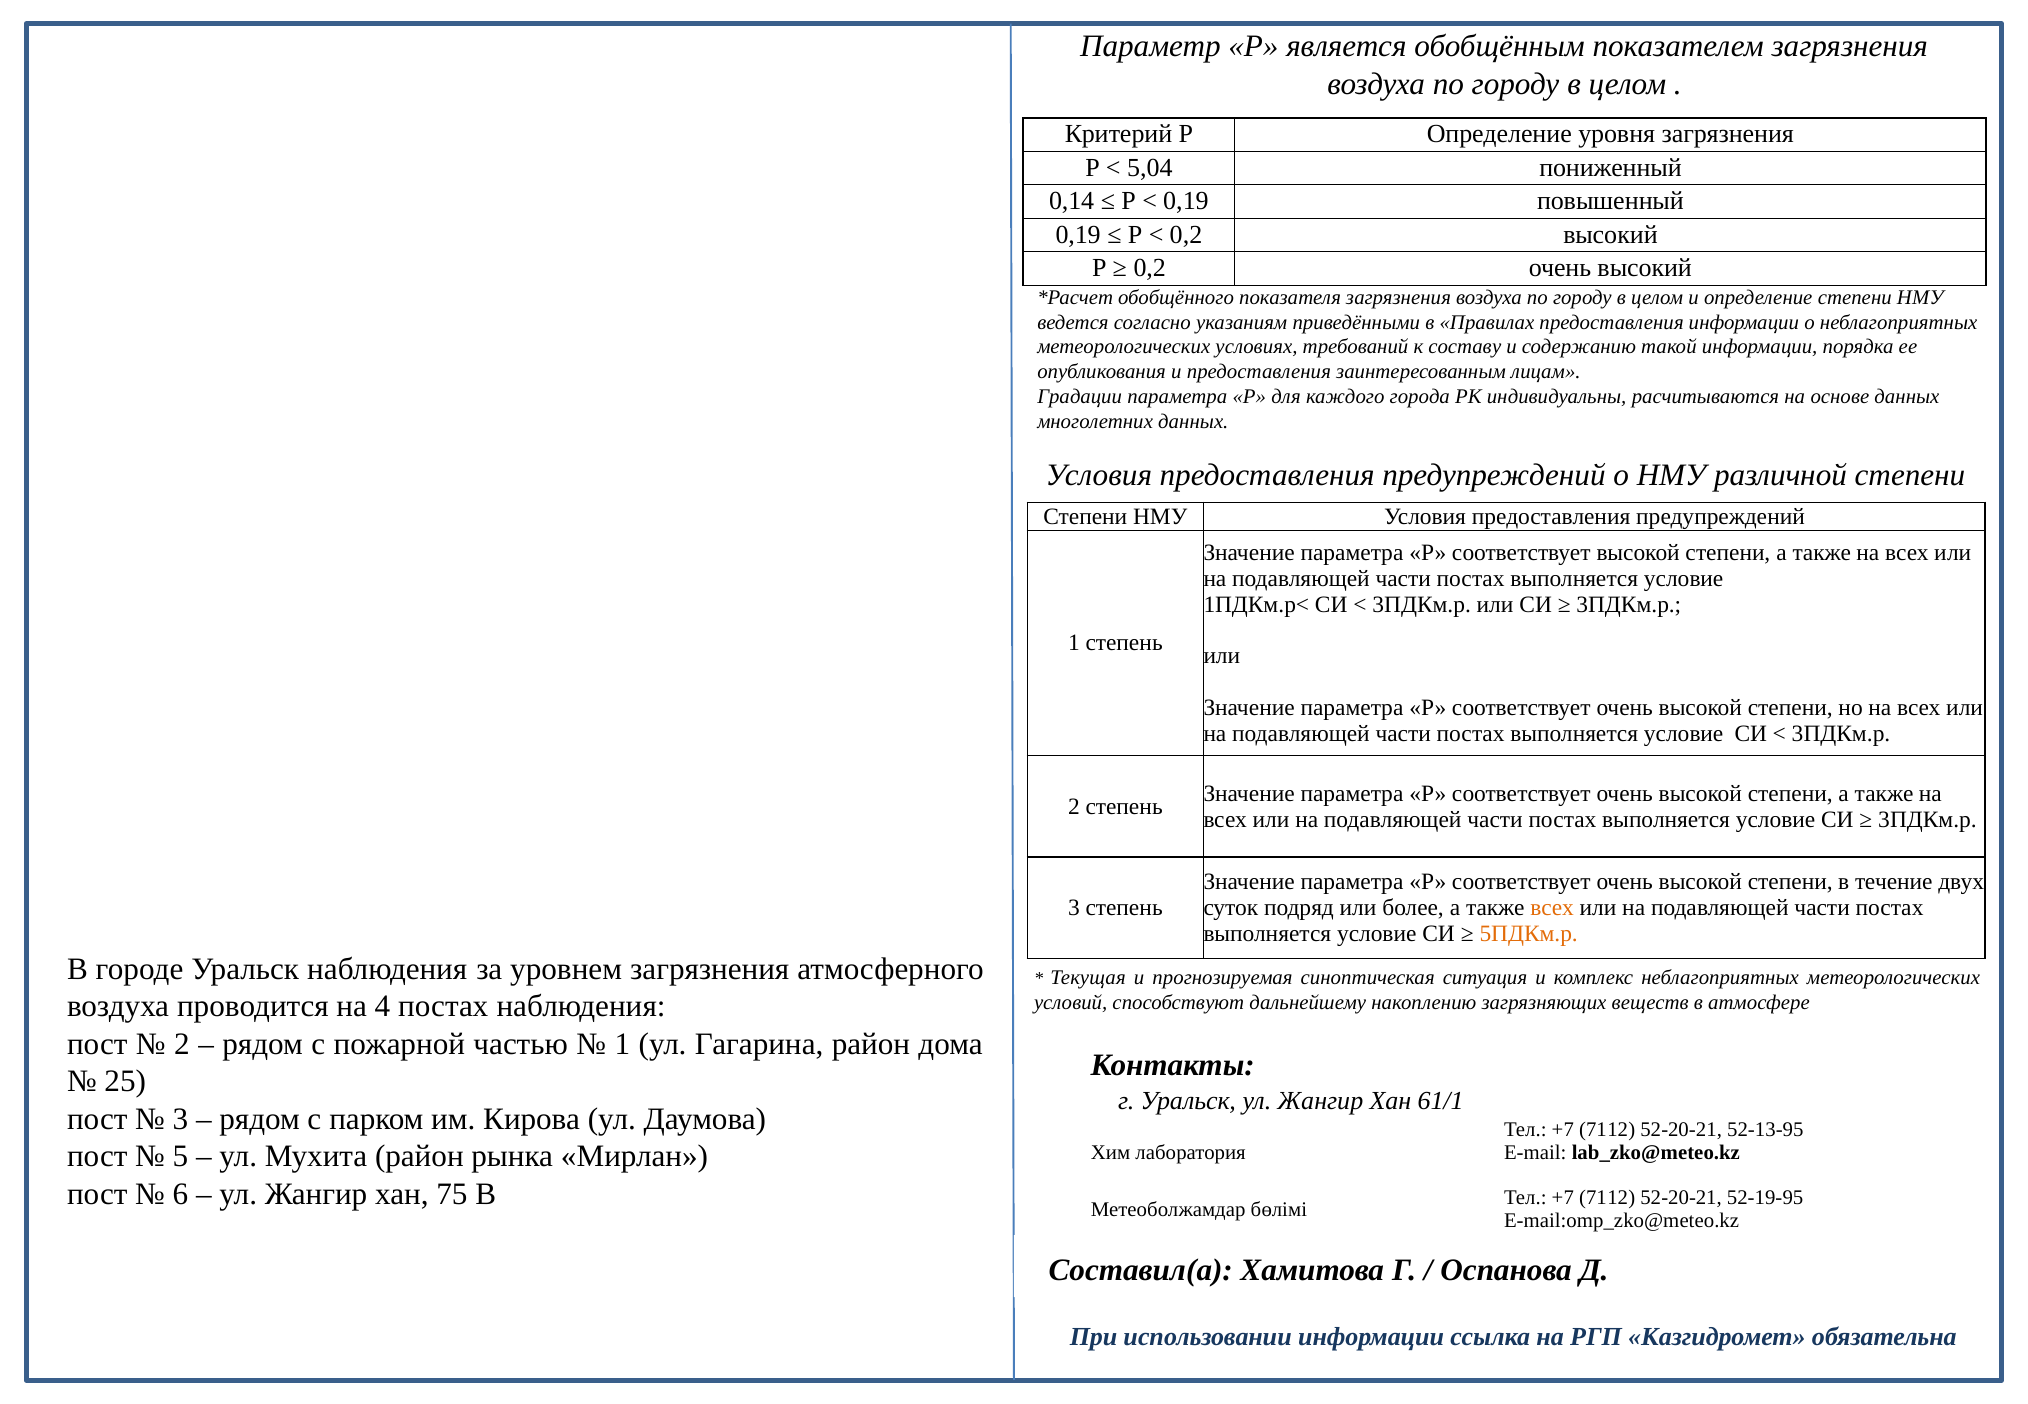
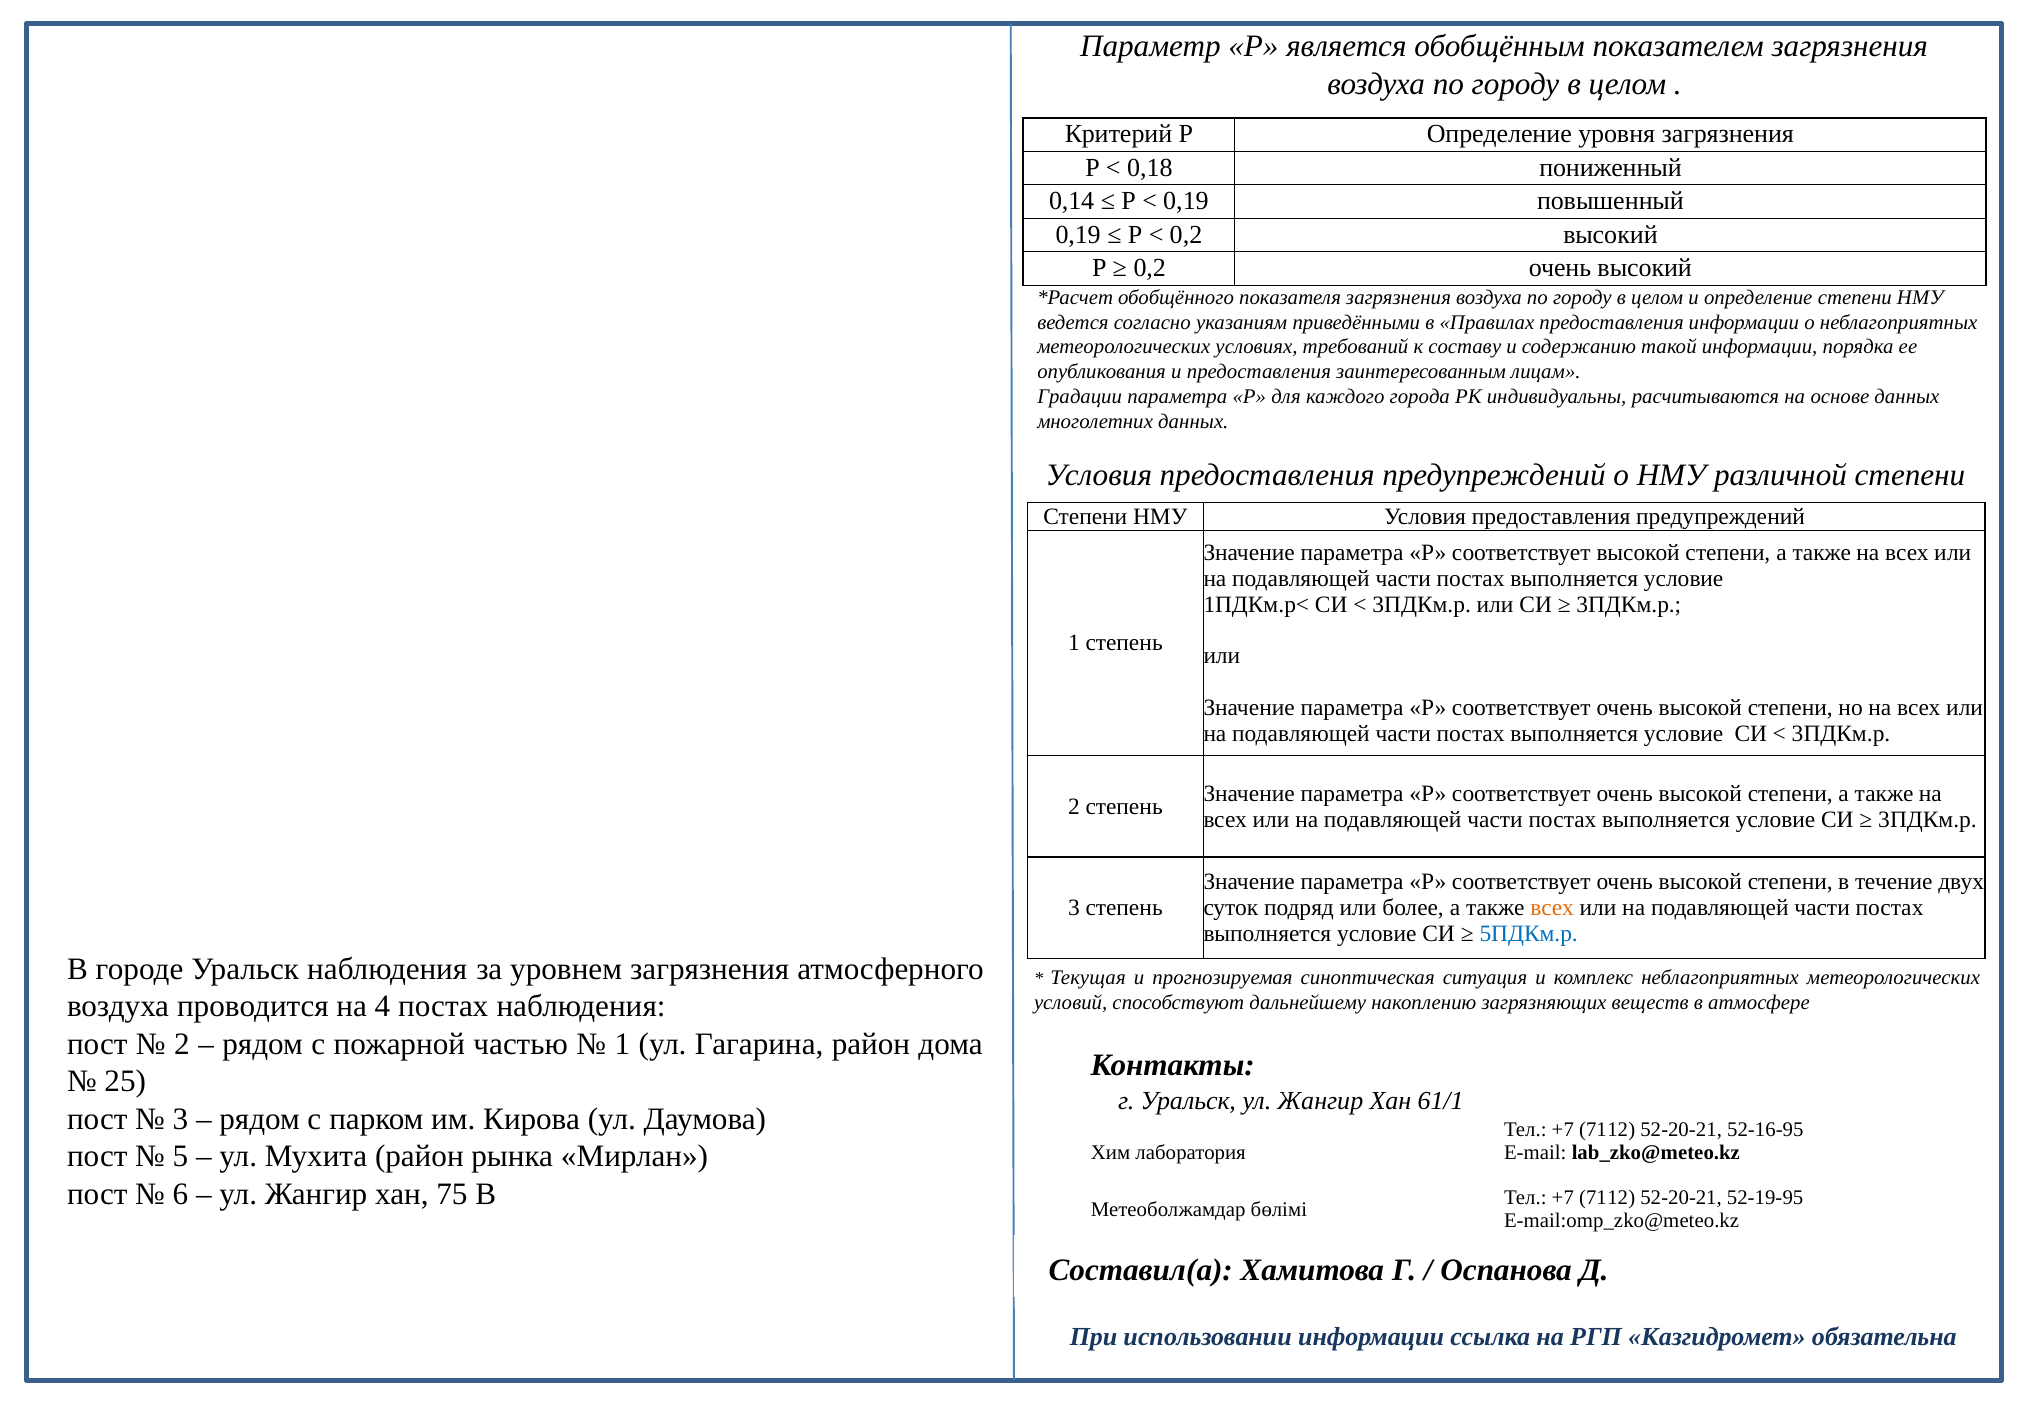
5,04: 5,04 -> 0,18
5ПДКм.р colour: orange -> blue
52-13-95: 52-13-95 -> 52-16-95
